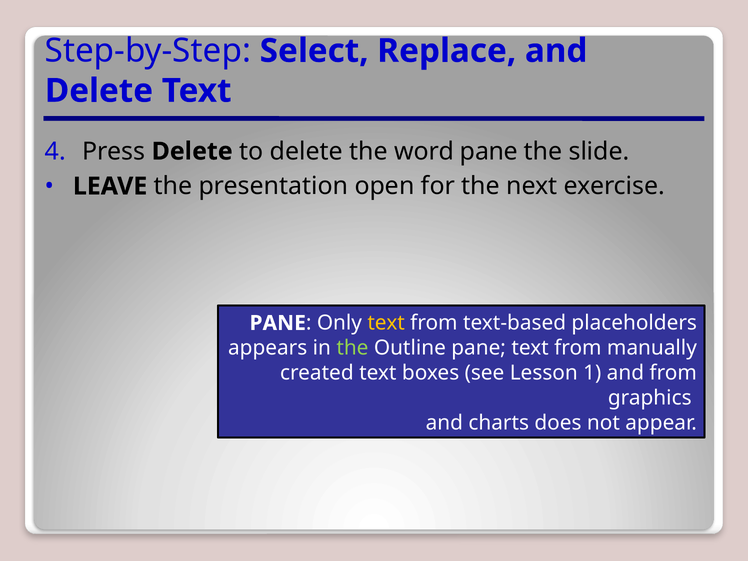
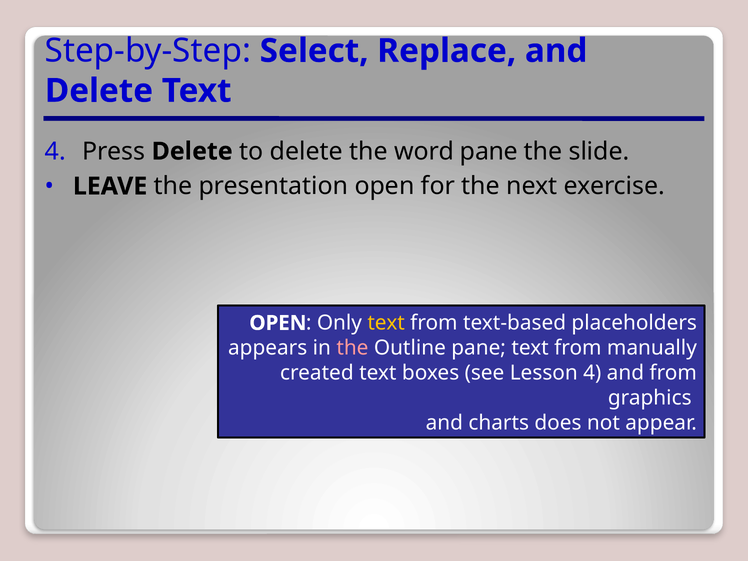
PANE at (278, 323): PANE -> OPEN
the at (352, 348) colour: light green -> pink
Lesson 1: 1 -> 4
